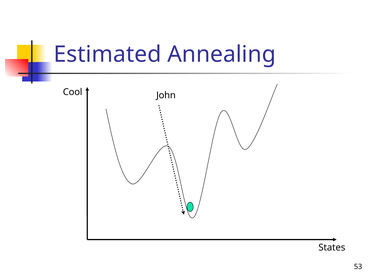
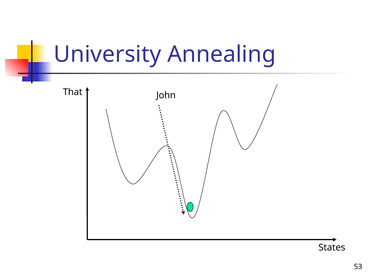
Estimated: Estimated -> University
Cool: Cool -> That
